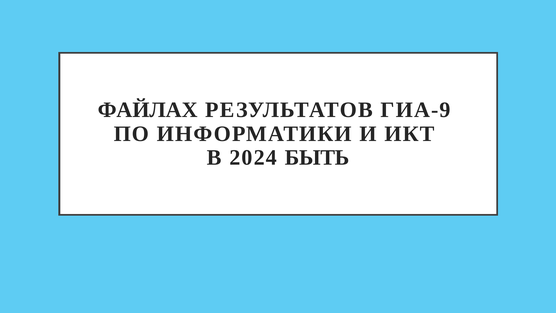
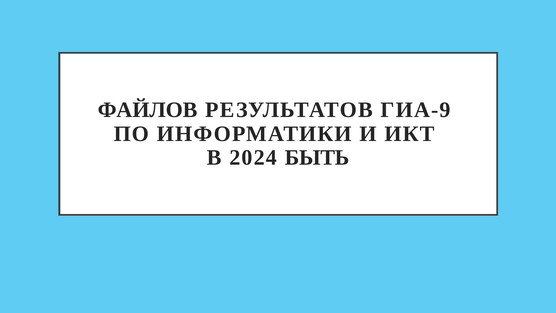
ФАЙЛАХ: ФАЙЛАХ -> ФАЙЛОВ
